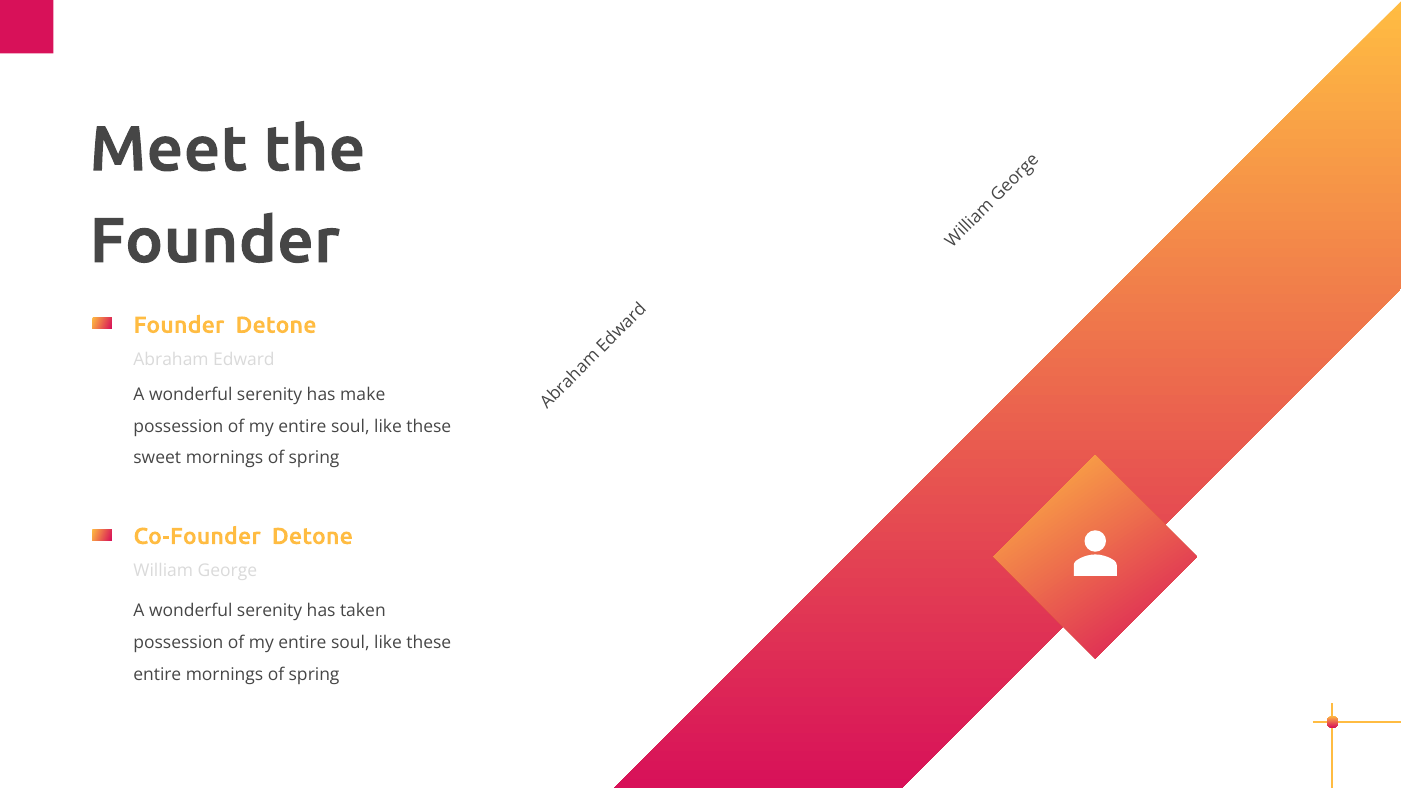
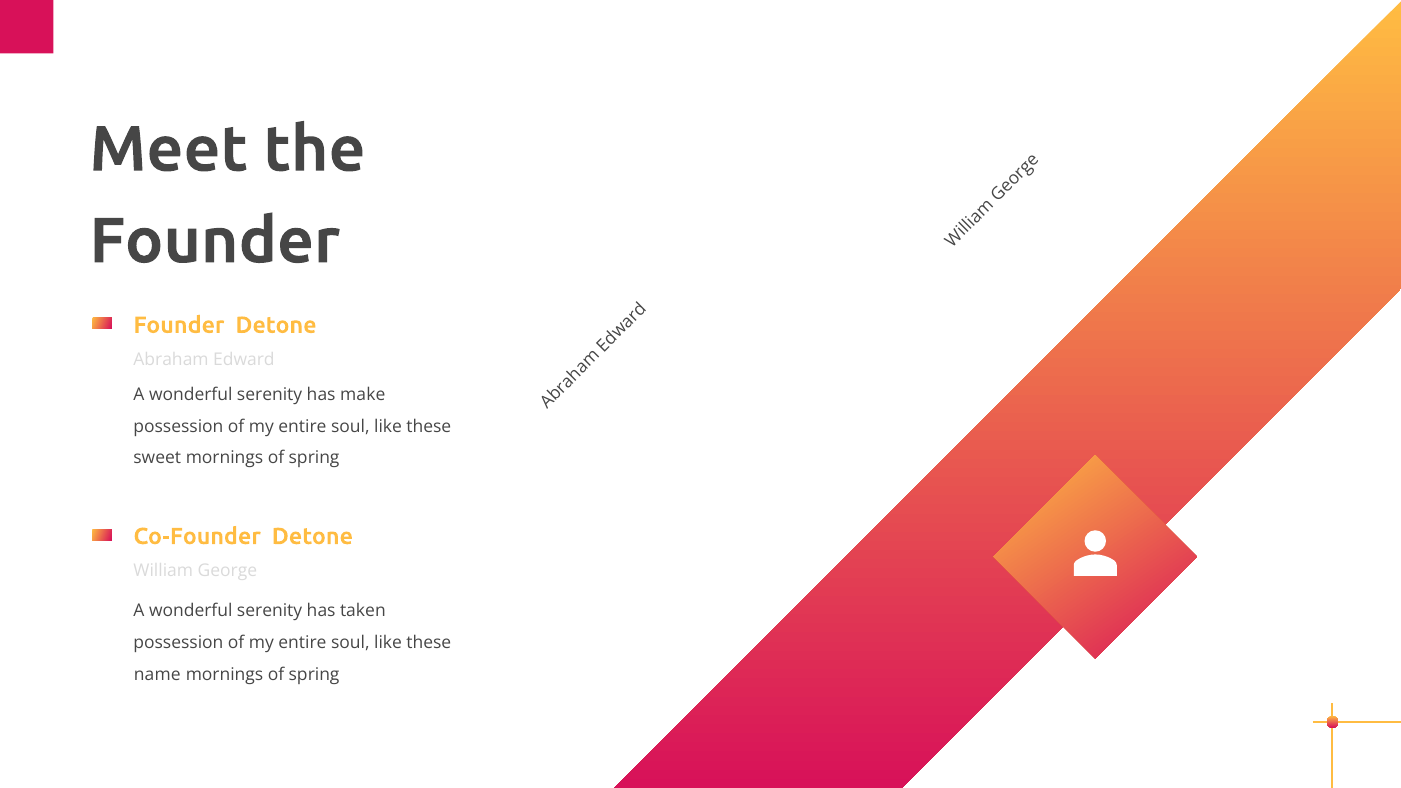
entire at (157, 674): entire -> name
